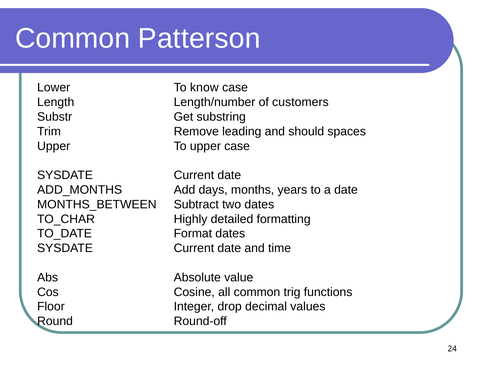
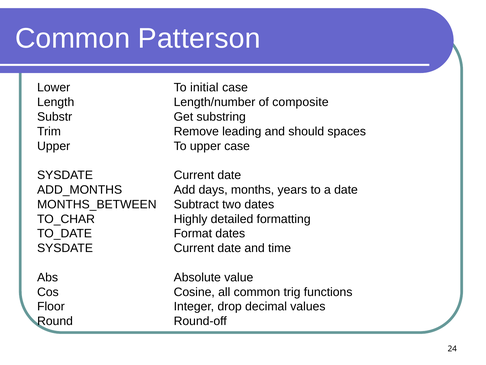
know: know -> initial
customers: customers -> composite
